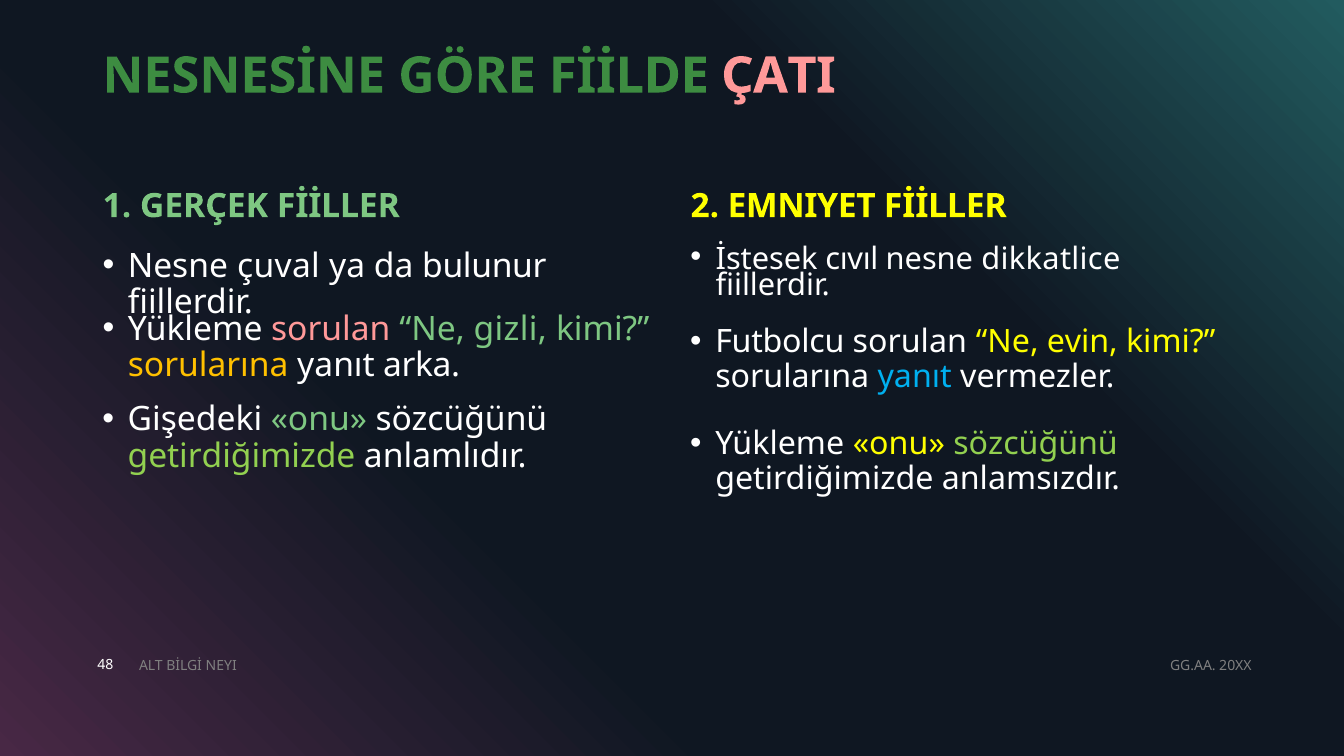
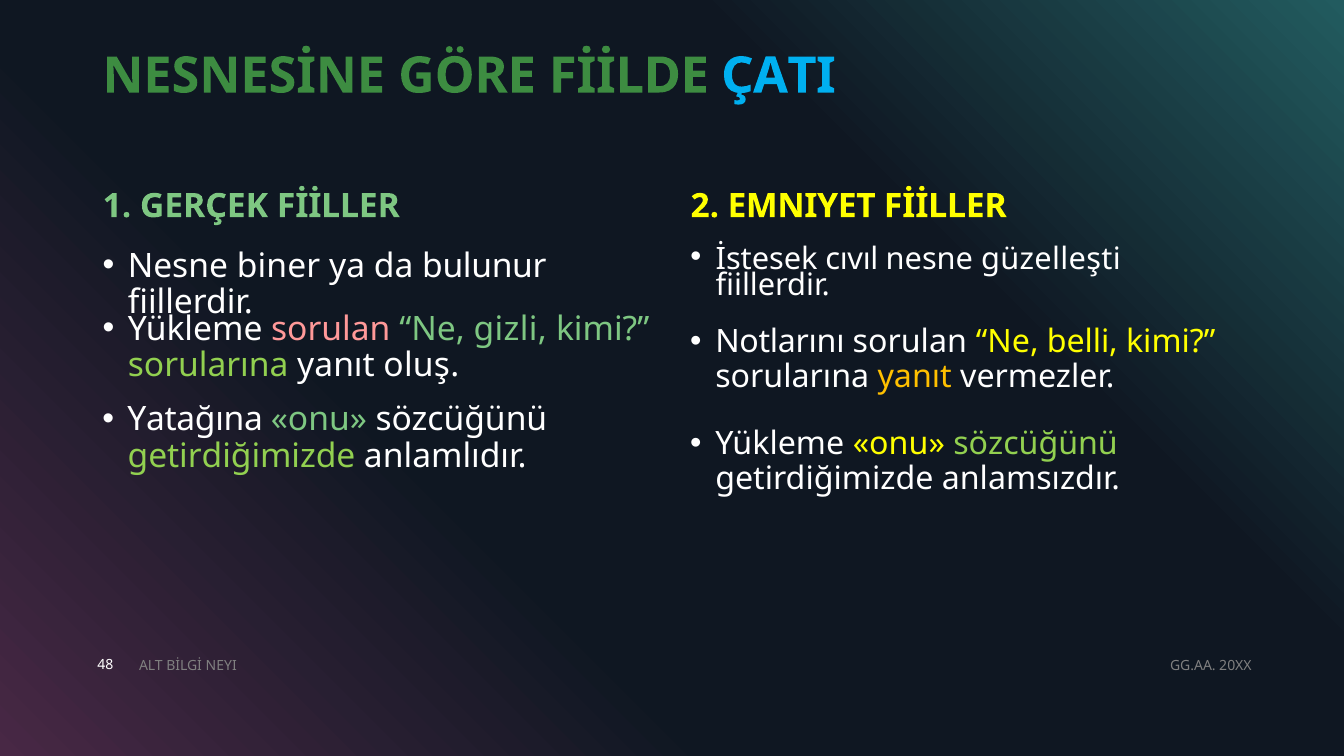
ÇATI colour: pink -> light blue
dikkatlice: dikkatlice -> güzelleşti
çuval: çuval -> biner
Futbolcu: Futbolcu -> Notlarını
evin: evin -> belli
sorularına at (208, 365) colour: yellow -> light green
arka: arka -> oluş
yanıt at (915, 377) colour: light blue -> yellow
Gişedeki: Gişedeki -> Yatağına
